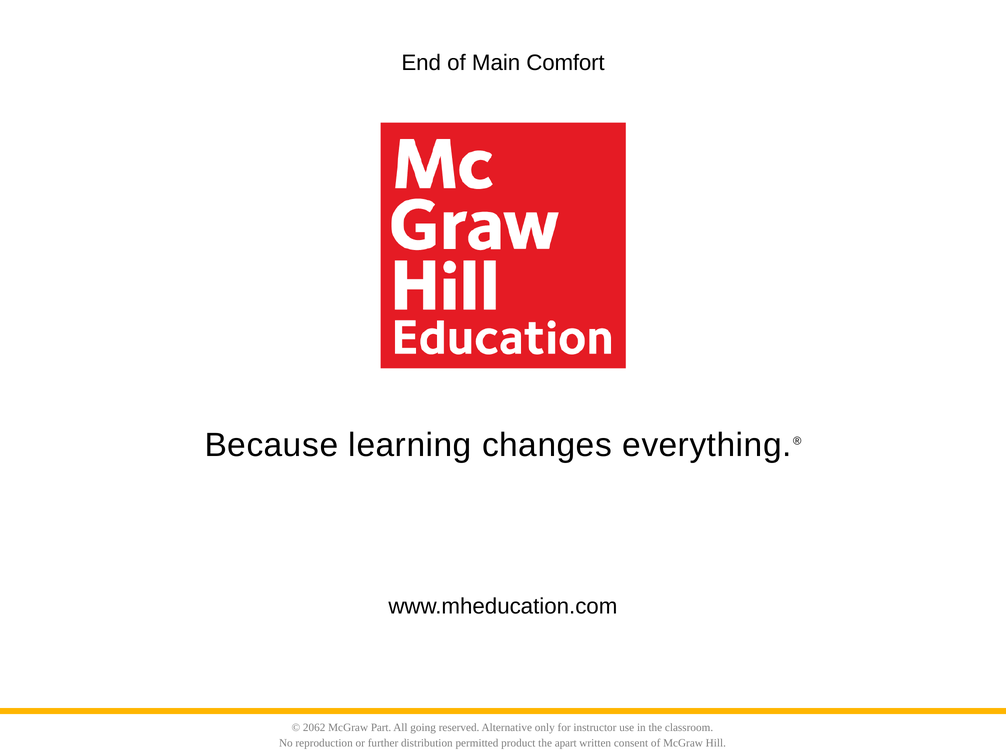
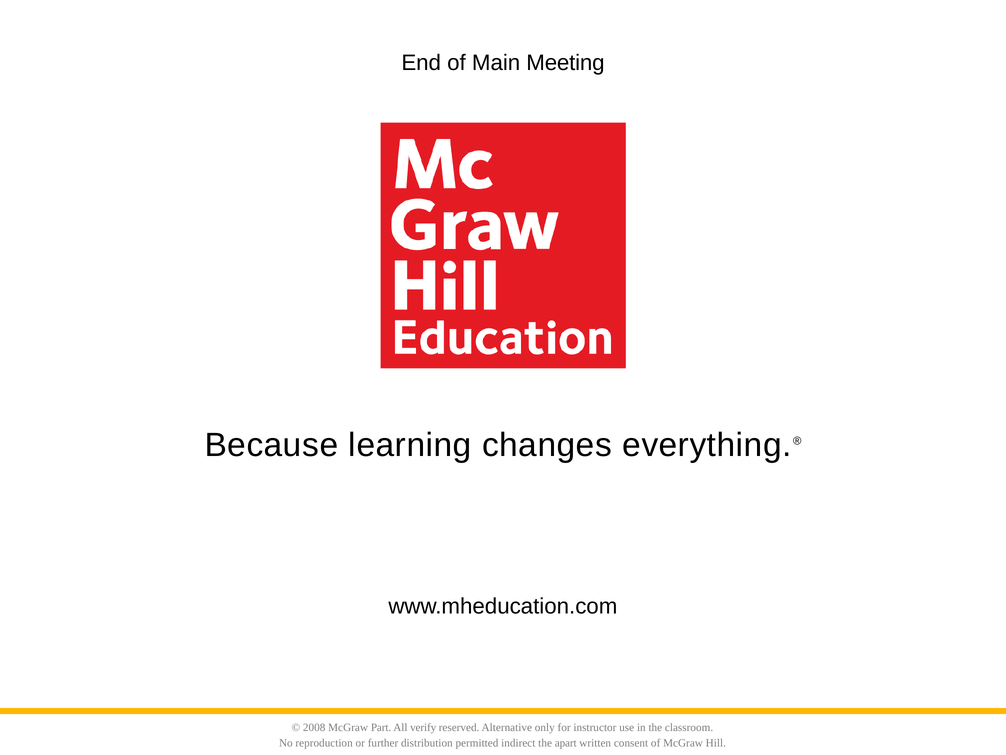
Comfort: Comfort -> Meeting
2062: 2062 -> 2008
going: going -> verify
product: product -> indirect
